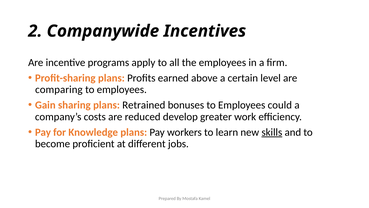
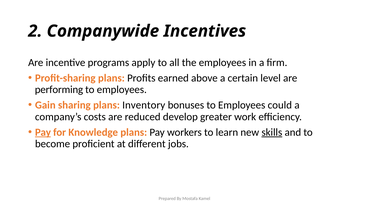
comparing: comparing -> performing
Retrained: Retrained -> Inventory
Pay at (43, 132) underline: none -> present
